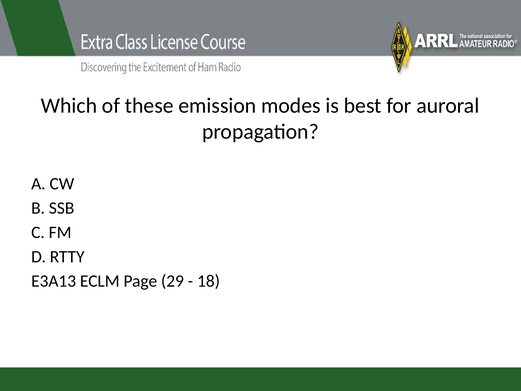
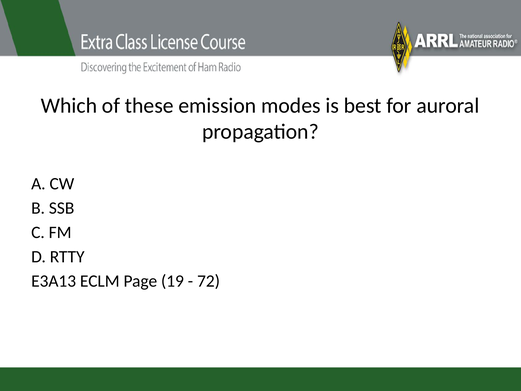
29: 29 -> 19
18: 18 -> 72
